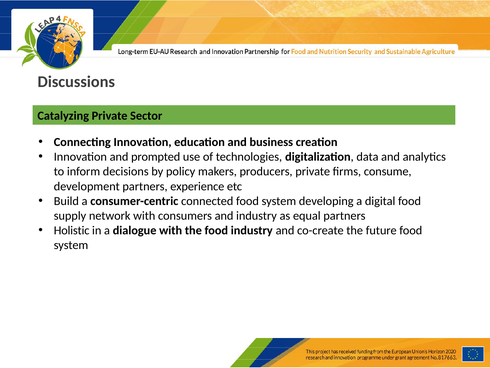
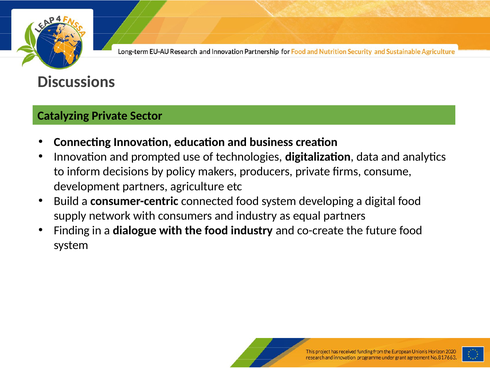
experience: experience -> agriculture
Holistic: Holistic -> Finding
